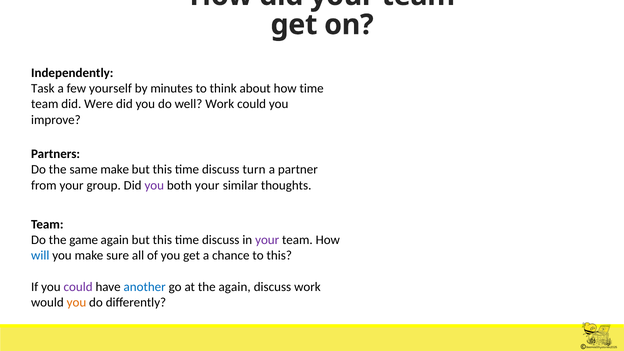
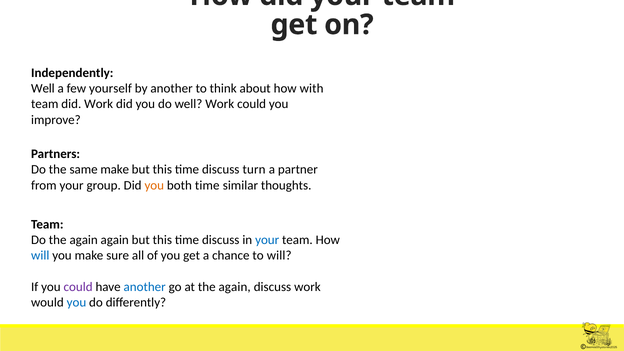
Task at (43, 89): Task -> Well
by minutes: minutes -> another
how time: time -> with
did Were: Were -> Work
you at (154, 185) colour: purple -> orange
both your: your -> time
Do the game: game -> again
your at (267, 240) colour: purple -> blue
to this: this -> will
you at (76, 302) colour: orange -> blue
